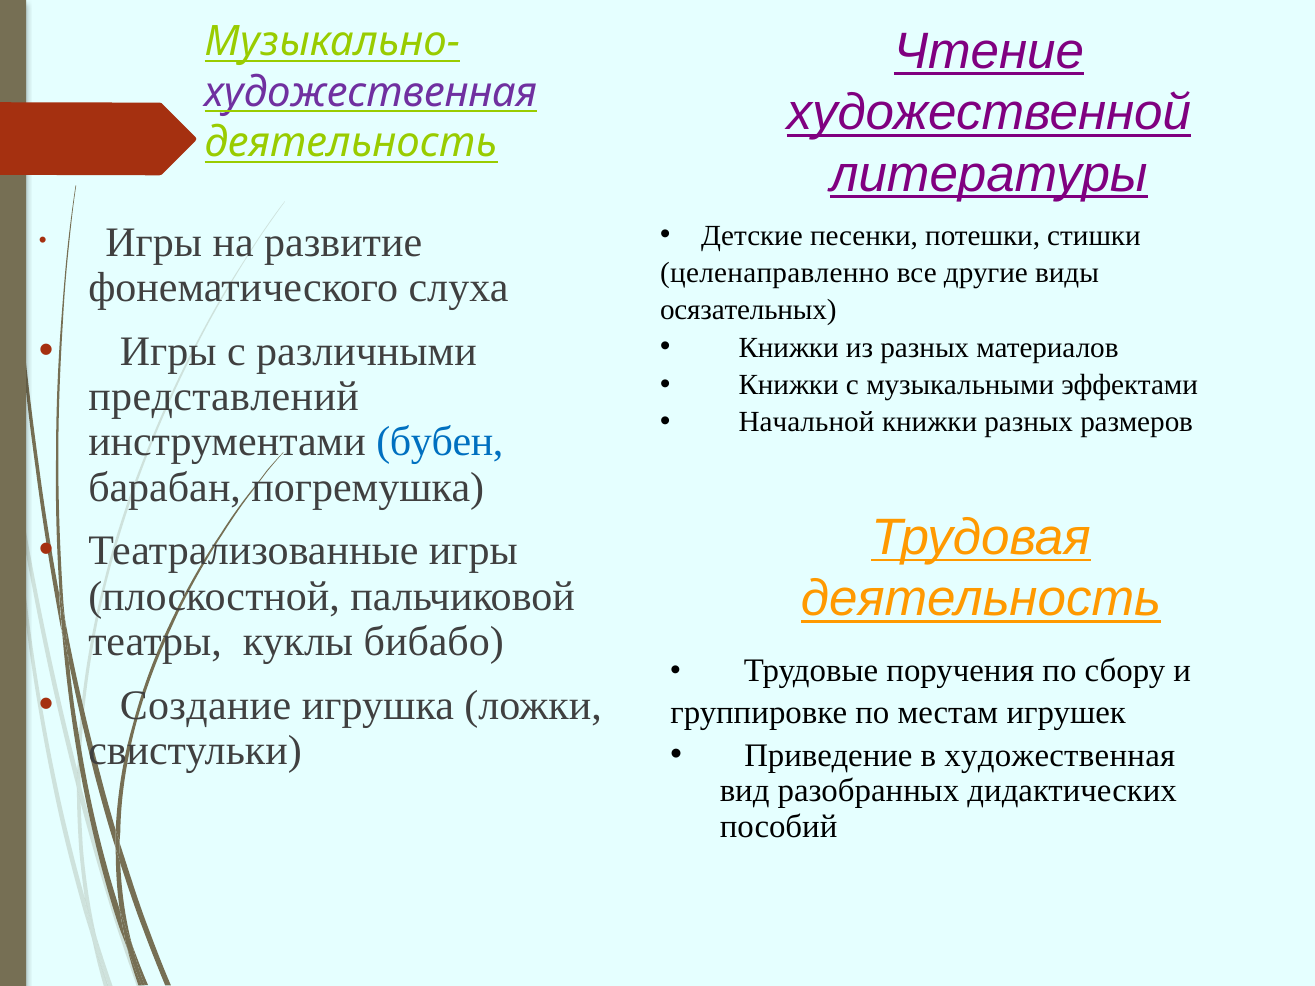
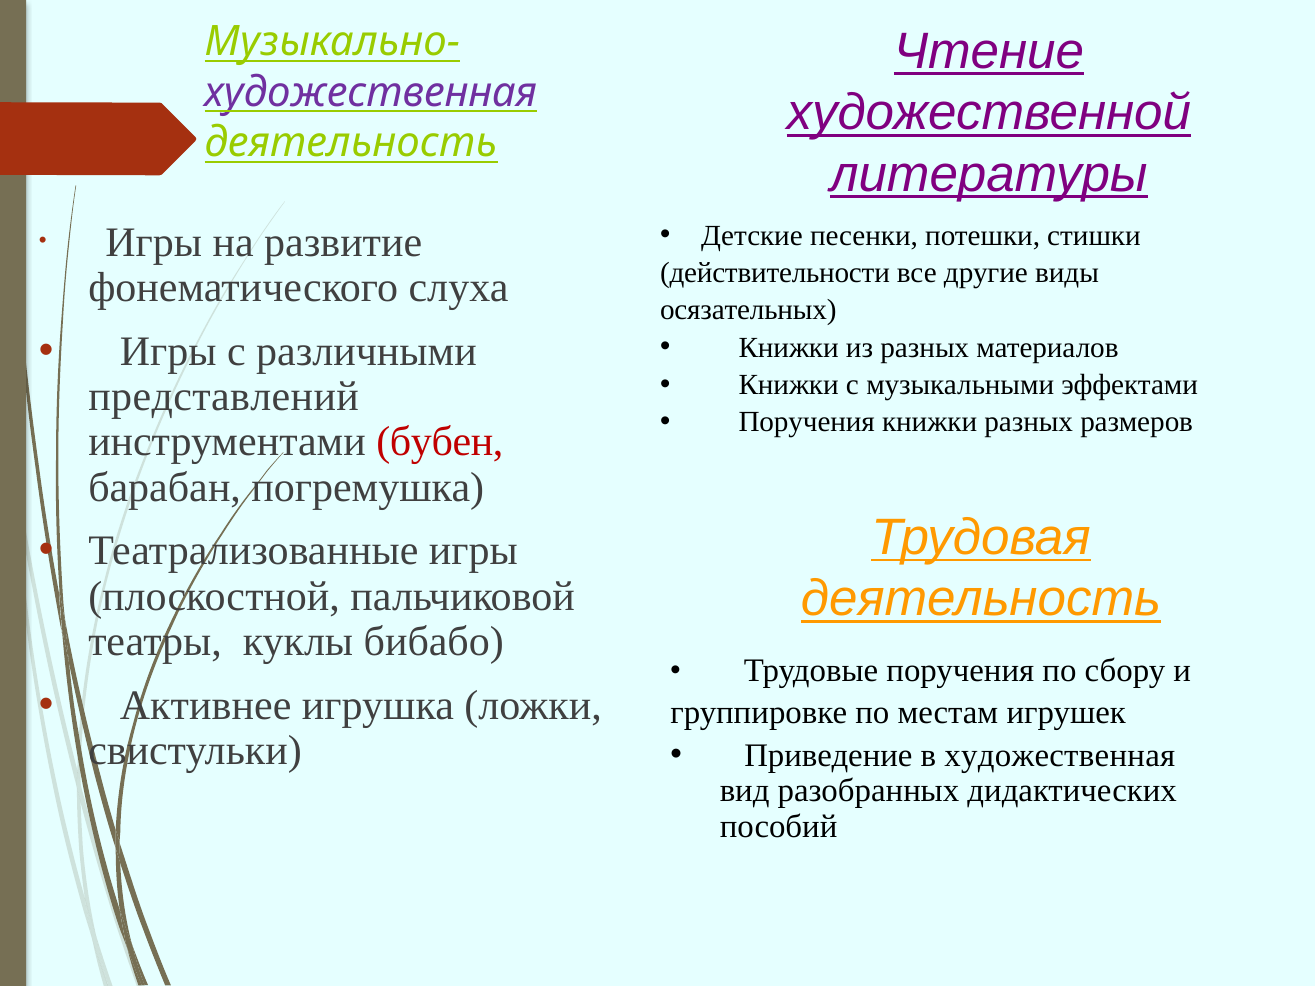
целенаправленно: целенаправленно -> действительности
Начальной at (807, 422): Начальной -> Поручения
бубен colour: blue -> red
Создание: Создание -> Активнее
